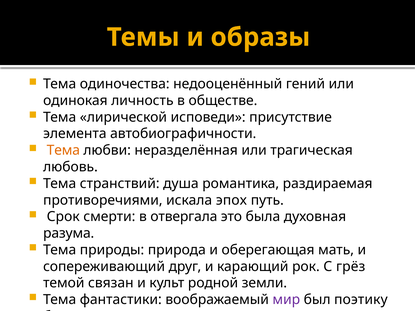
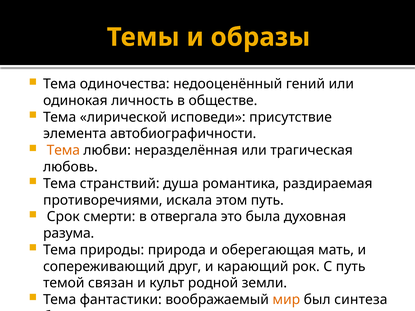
эпох: эпох -> этом
С грёз: грёз -> путь
мир colour: purple -> orange
поэтику: поэтику -> синтеза
